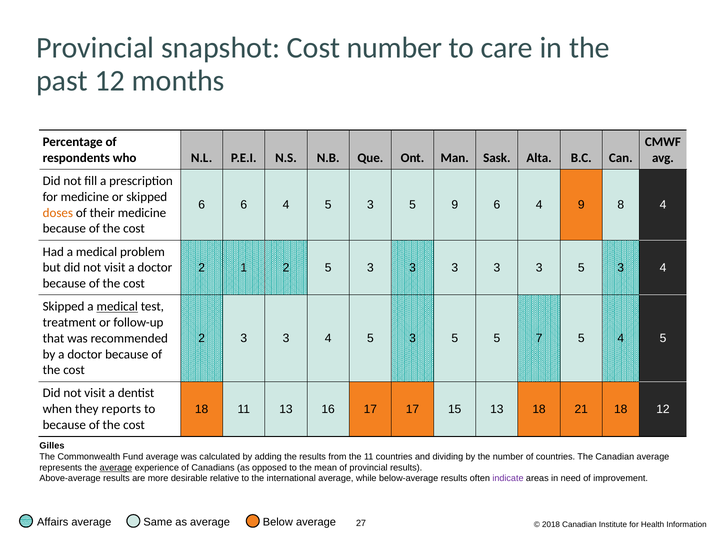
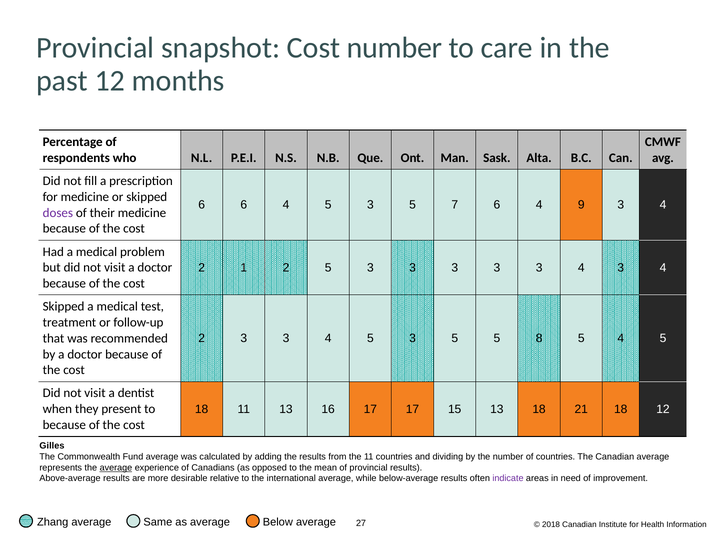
5 9: 9 -> 7
9 8: 8 -> 3
doses colour: orange -> purple
3 3 3 5: 5 -> 4
medical at (117, 307) underline: present -> none
7: 7 -> 8
reports: reports -> present
Affairs: Affairs -> Zhang
